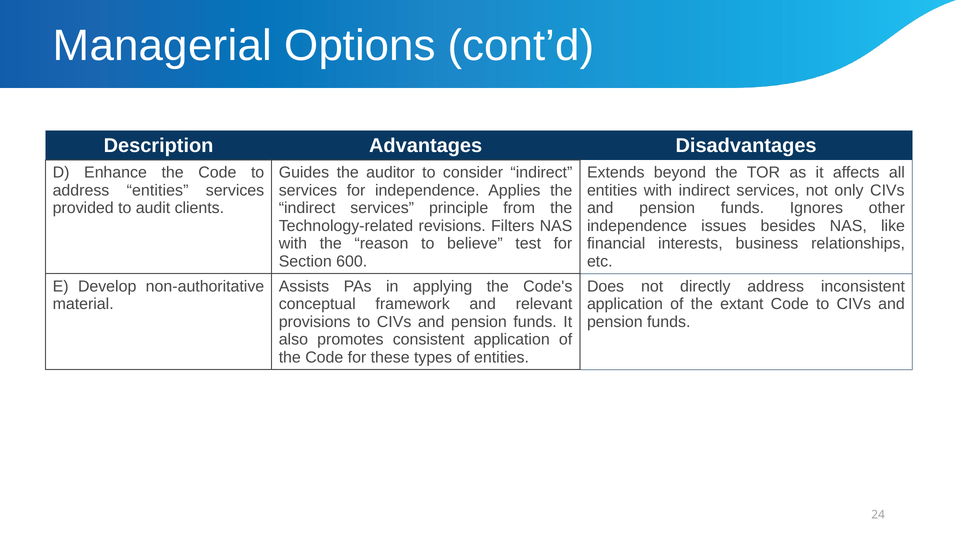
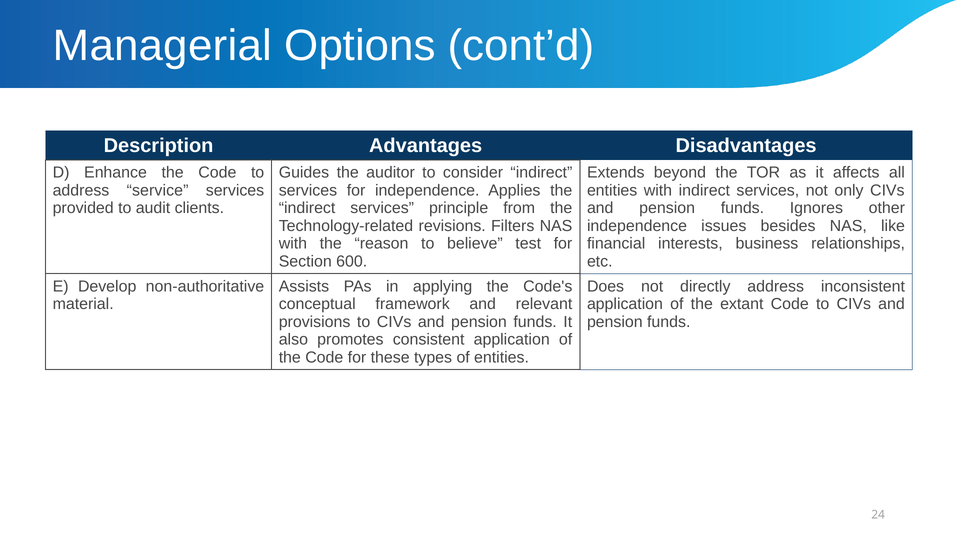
address entities: entities -> service
